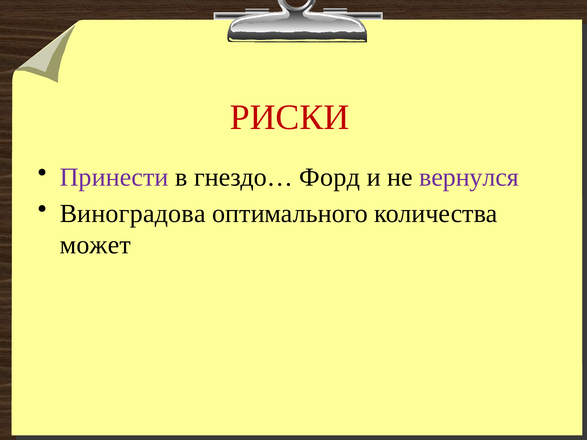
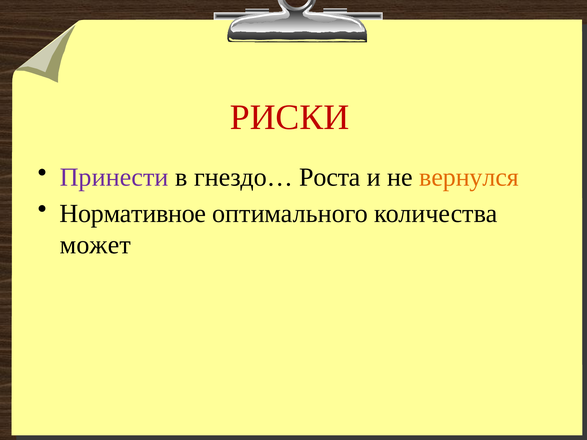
Форд: Форд -> Роста
вернулся colour: purple -> orange
Виноградова: Виноградова -> Нормативное
